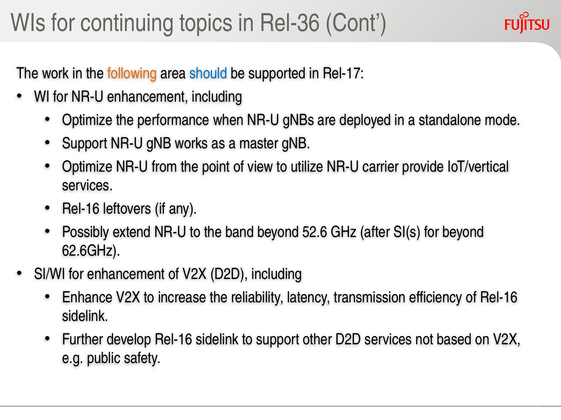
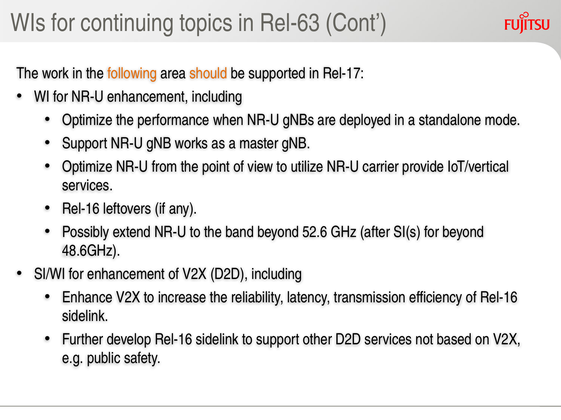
Rel-36: Rel-36 -> Rel-63
should colour: blue -> orange
62.6GHz: 62.6GHz -> 48.6GHz
